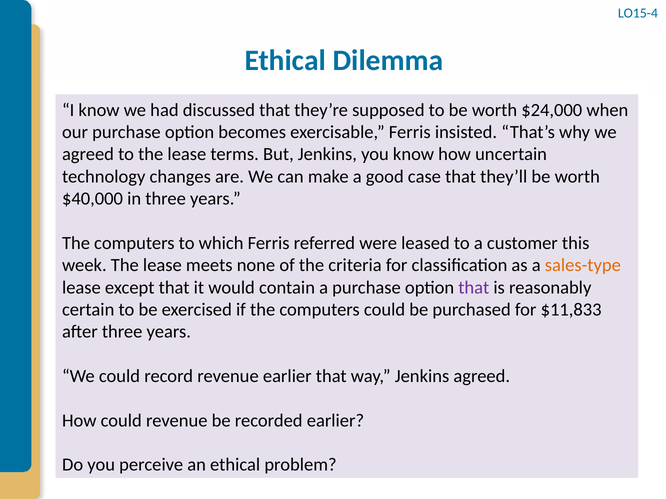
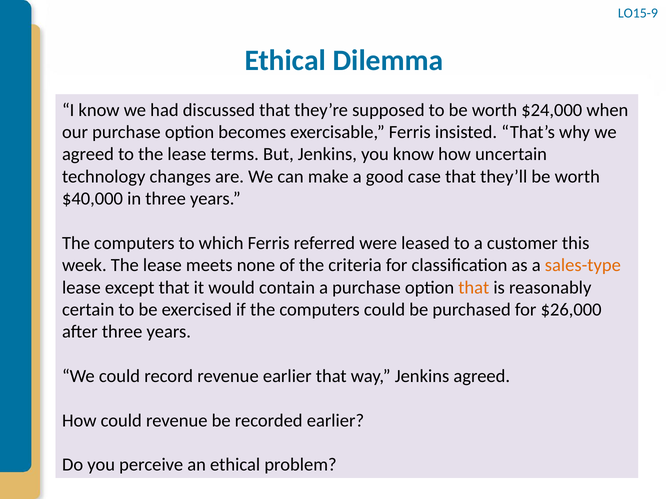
LO15-4: LO15-4 -> LO15-9
that at (474, 288) colour: purple -> orange
$11,833: $11,833 -> $26,000
